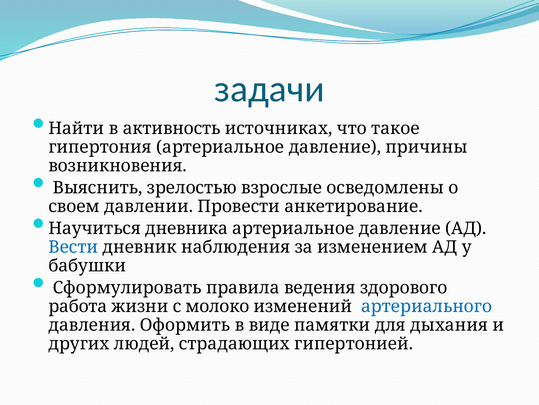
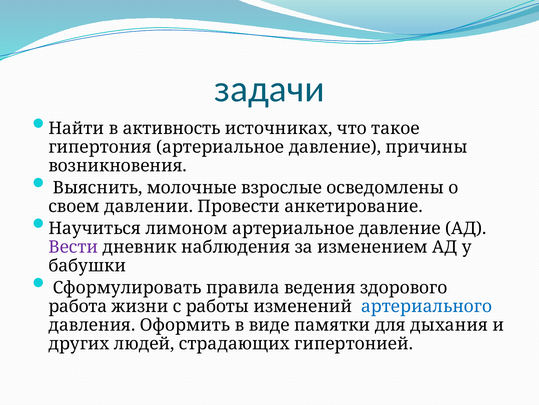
зрелостью: зрелостью -> молочные
дневника: дневника -> лимоном
Вести colour: blue -> purple
молоко: молоко -> работы
